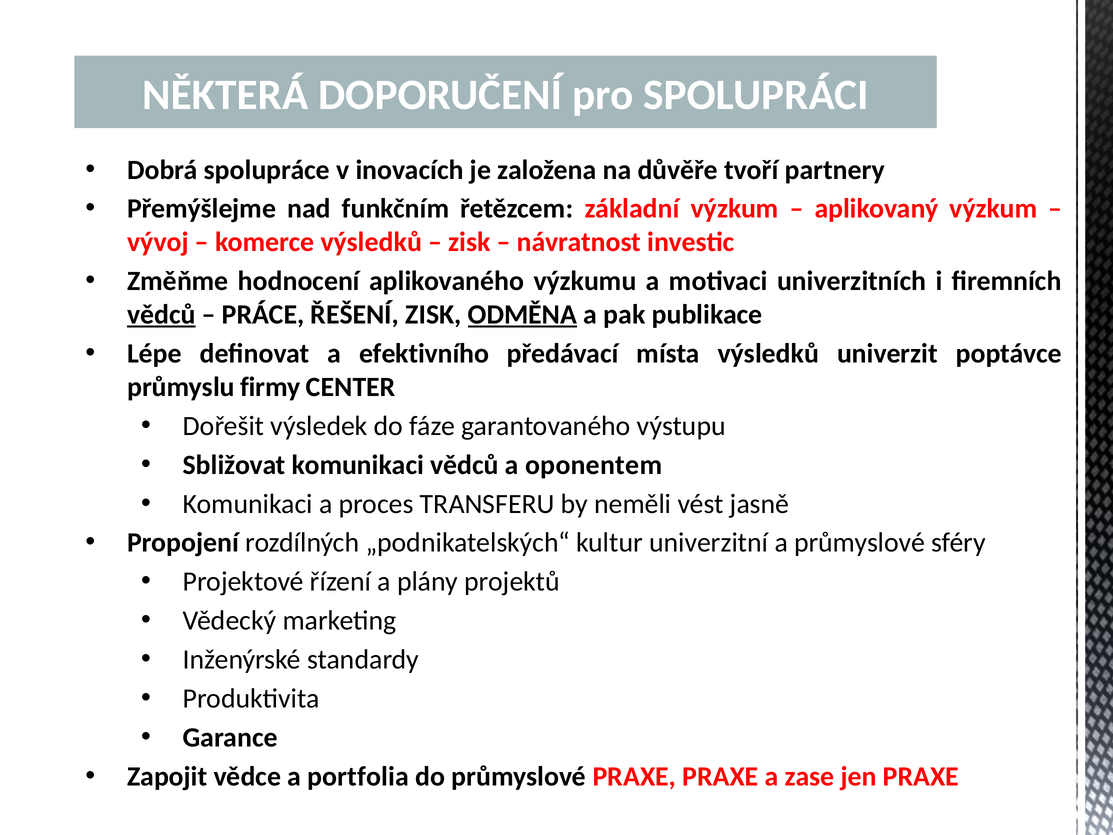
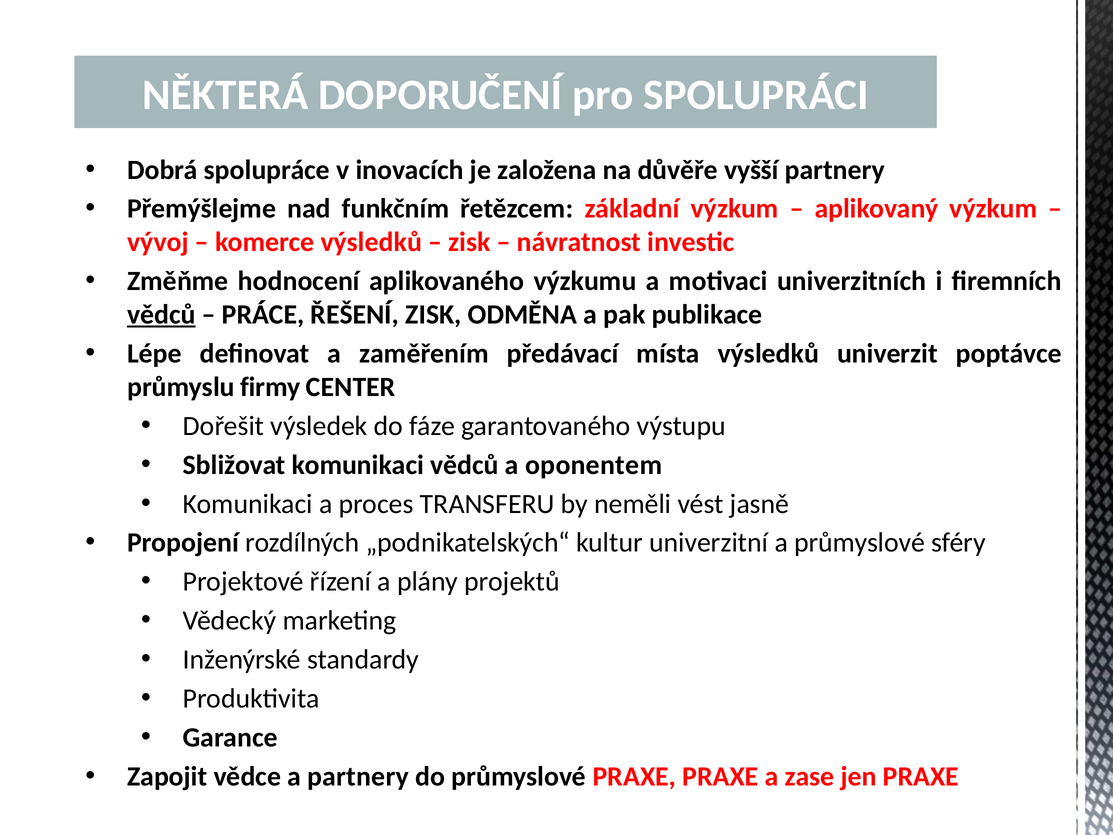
tvoří: tvoří -> vyšší
ODMĚNA underline: present -> none
efektivního: efektivního -> zaměřením
a portfolia: portfolia -> partnery
